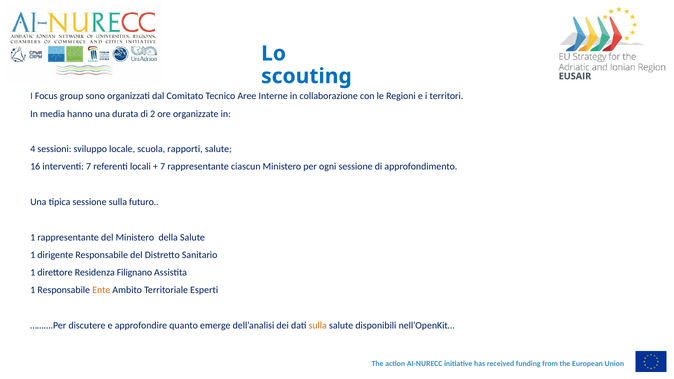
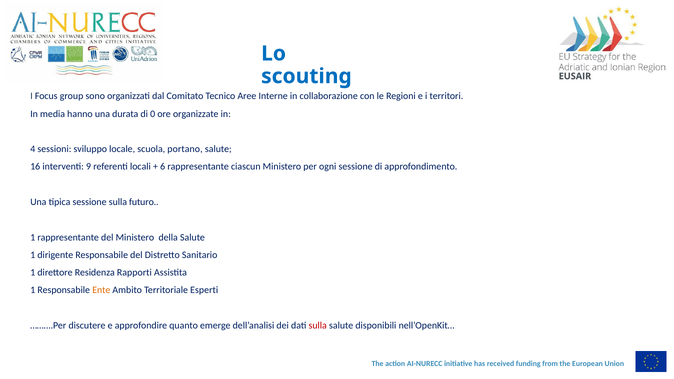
2: 2 -> 0
rapporti: rapporti -> portano
interventi 7: 7 -> 9
7 at (163, 167): 7 -> 6
Filignano: Filignano -> Rapporti
sulla at (318, 326) colour: orange -> red
